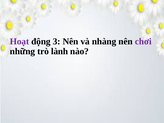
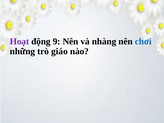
3: 3 -> 9
chơi colour: purple -> blue
lành: lành -> giáo
